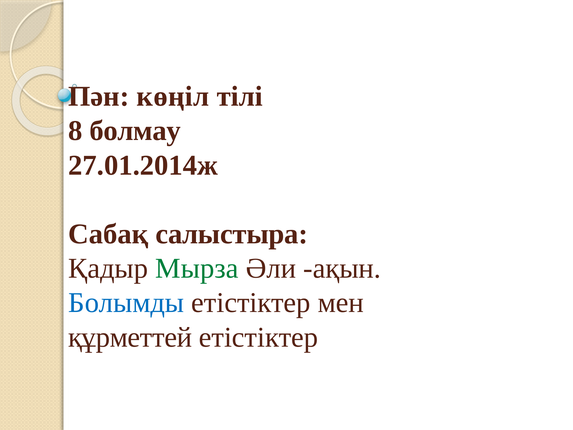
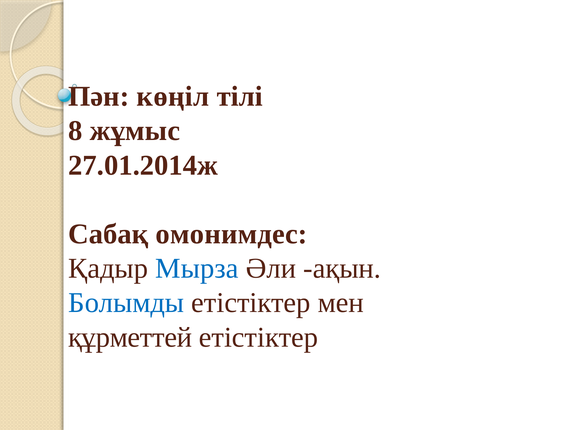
болмау: болмау -> жұмыс
салыстыра: салыстыра -> омонимдес
Мырза colour: green -> blue
